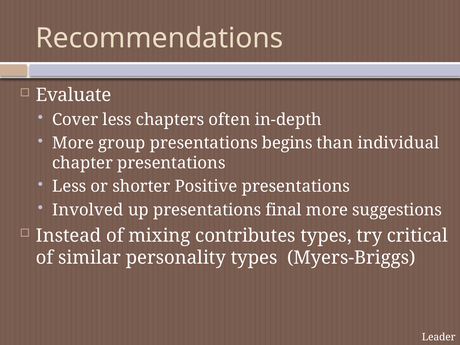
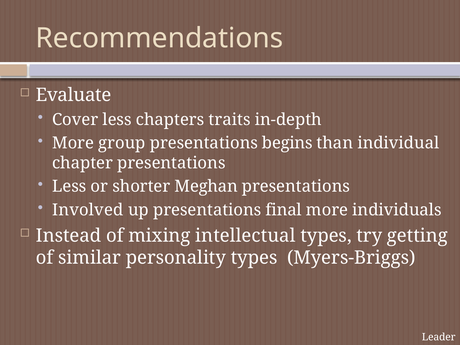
often: often -> traits
Positive: Positive -> Meghan
suggestions: suggestions -> individuals
contributes: contributes -> intellectual
critical: critical -> getting
